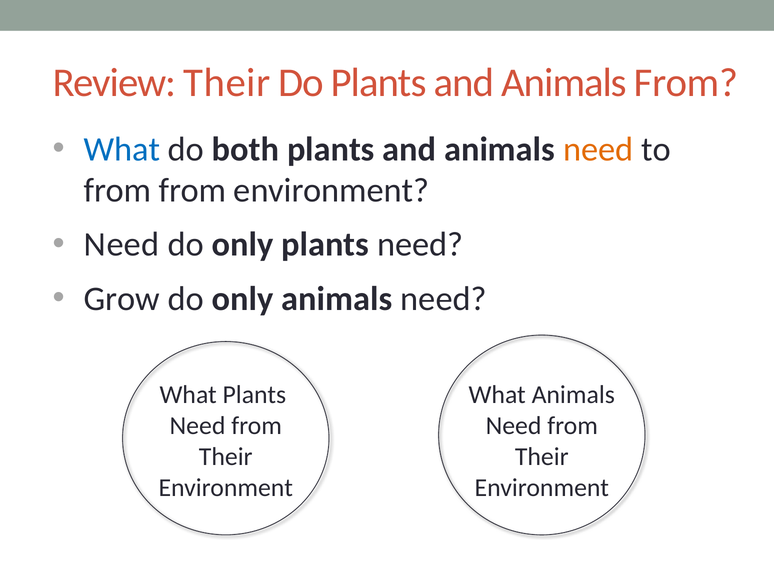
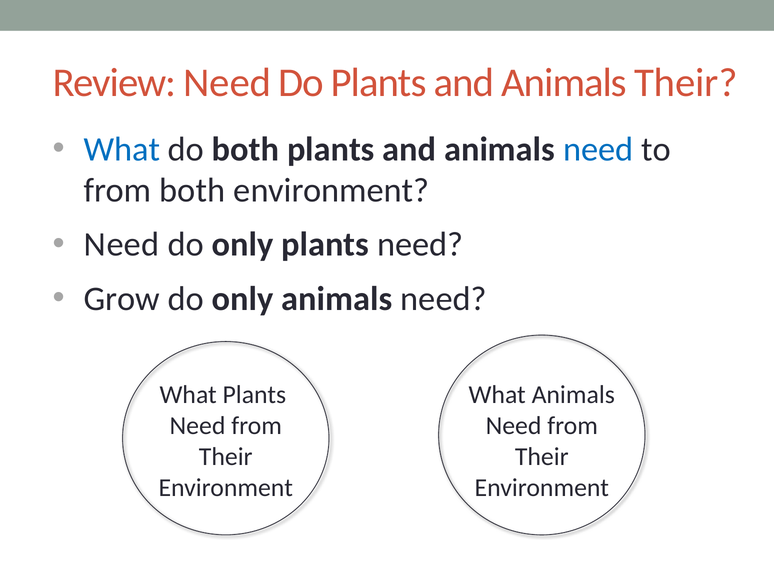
Review Their: Their -> Need
Animals From: From -> Their
need at (598, 149) colour: orange -> blue
from from: from -> both
